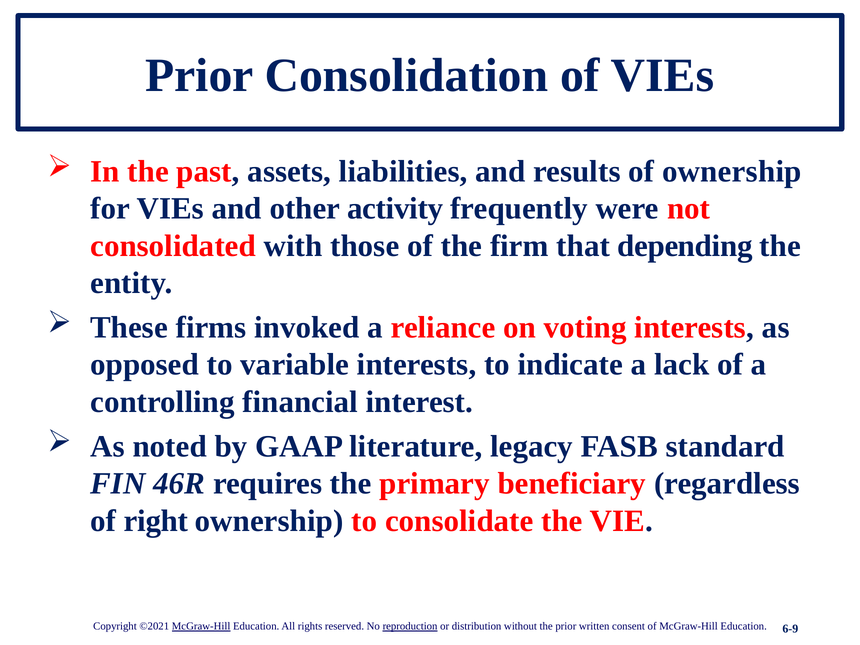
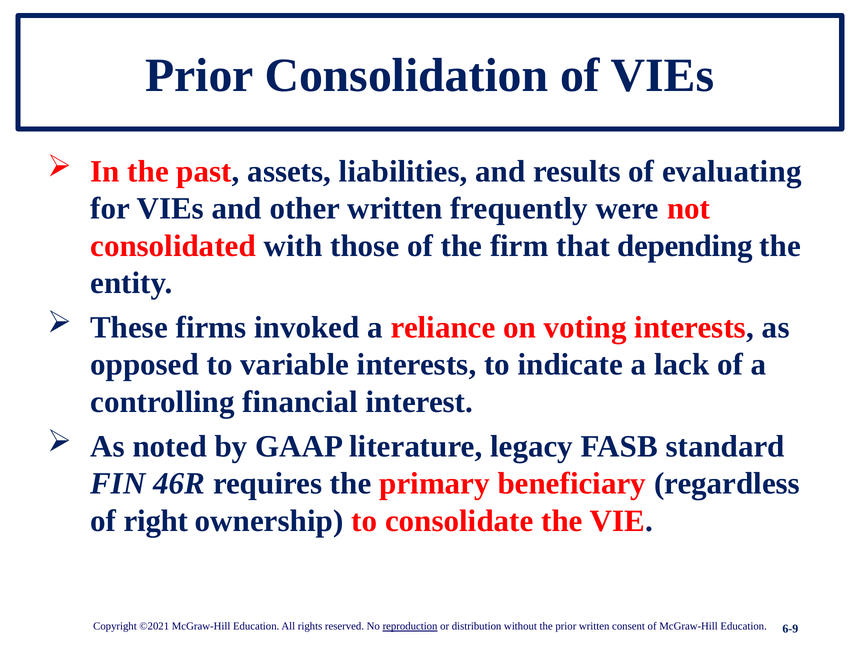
of ownership: ownership -> evaluating
other activity: activity -> written
McGraw-Hill at (201, 626) underline: present -> none
